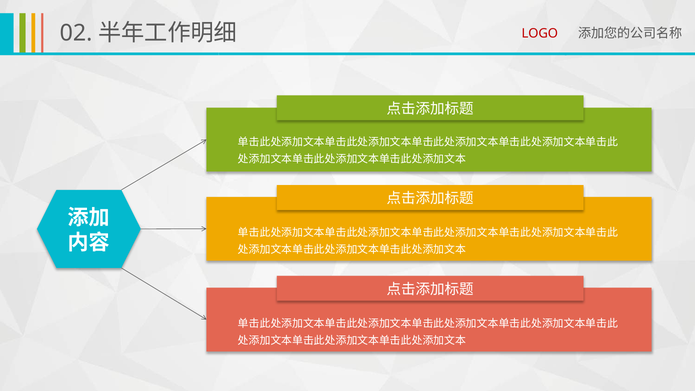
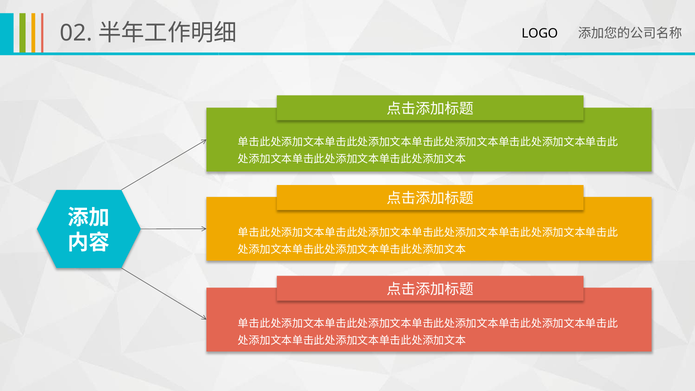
LOGO colour: red -> black
